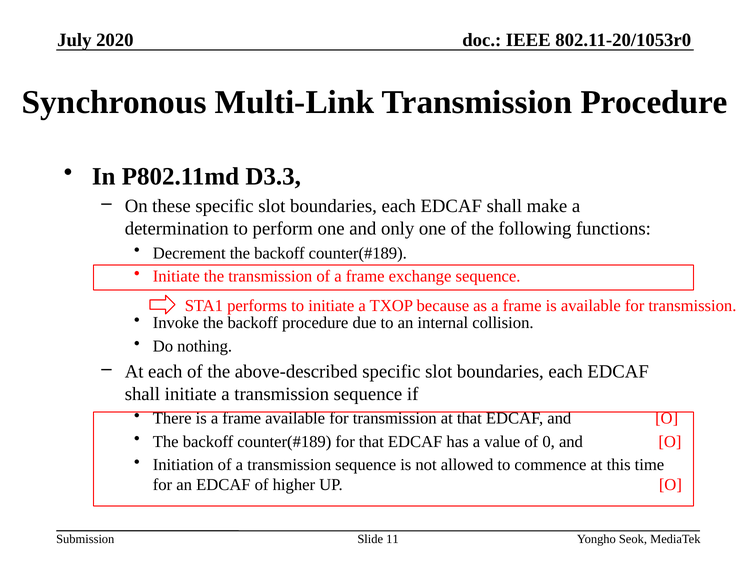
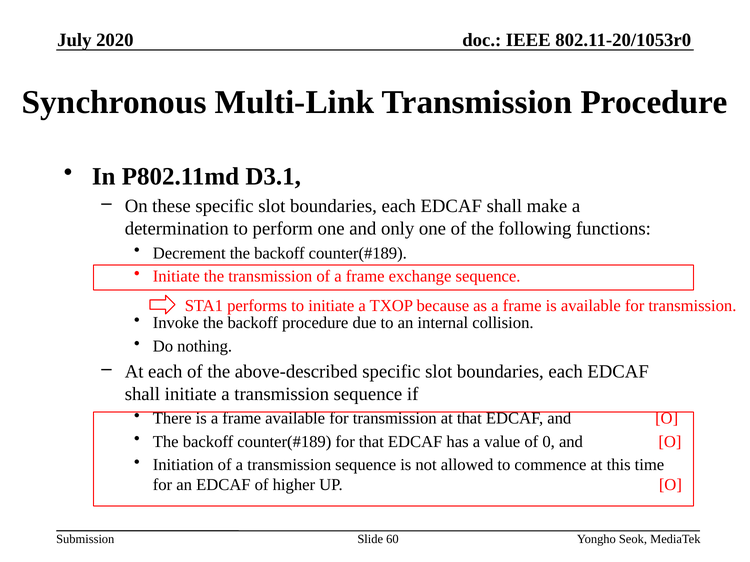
D3.3: D3.3 -> D3.1
11: 11 -> 60
